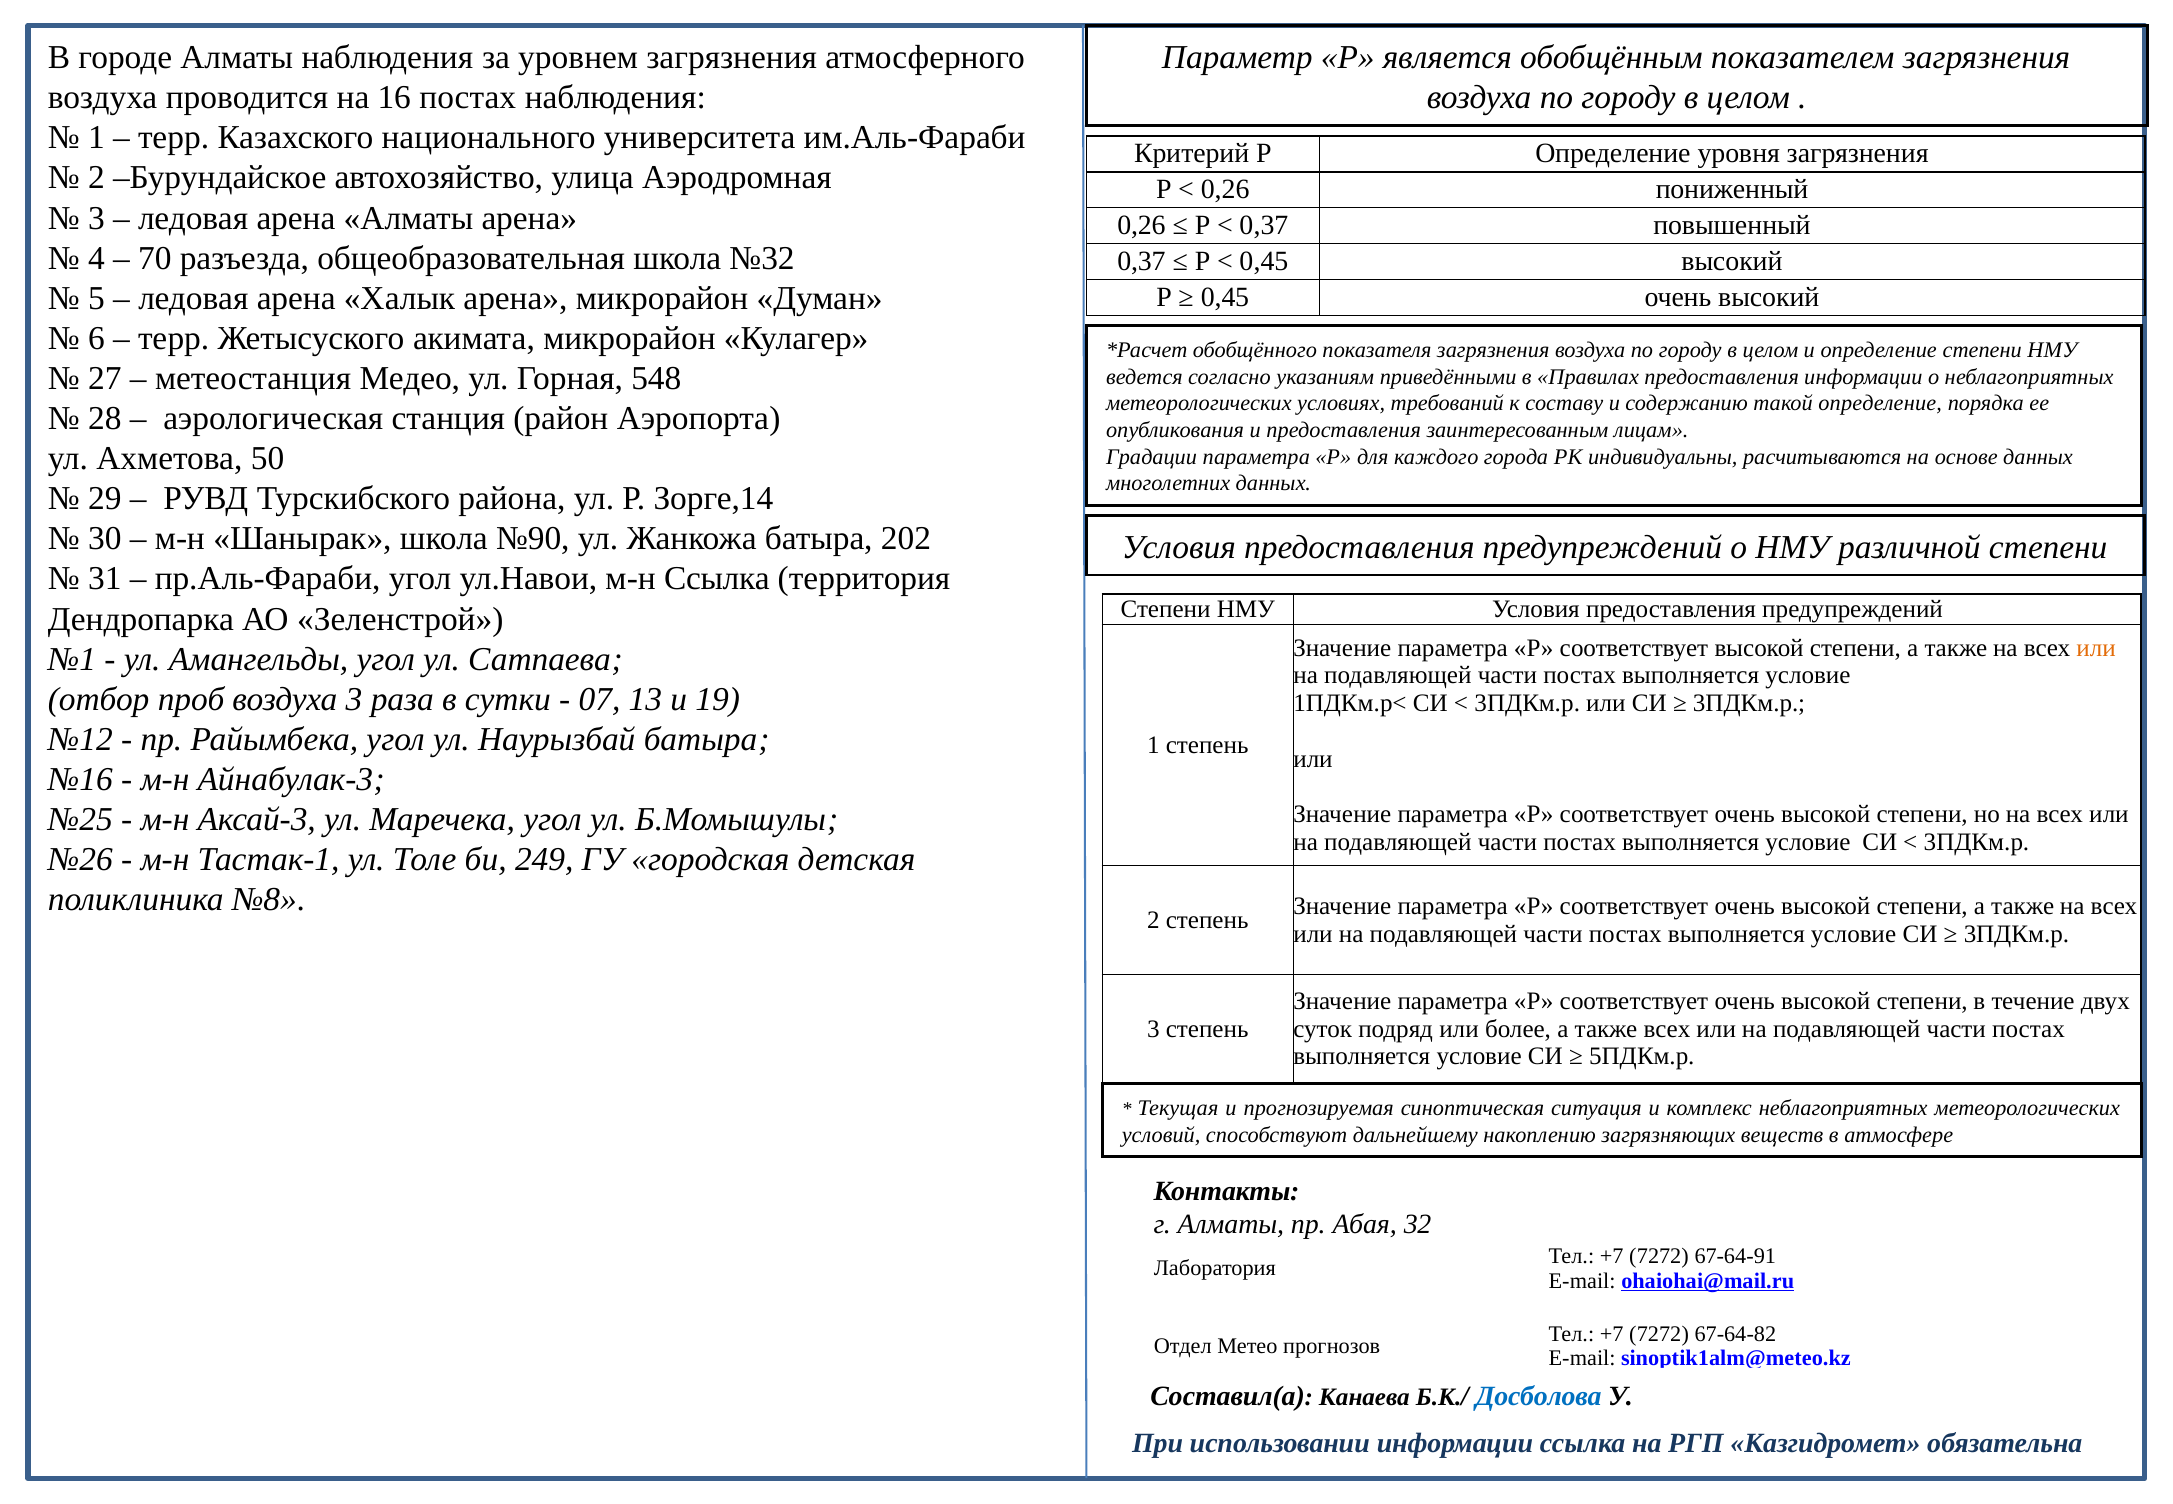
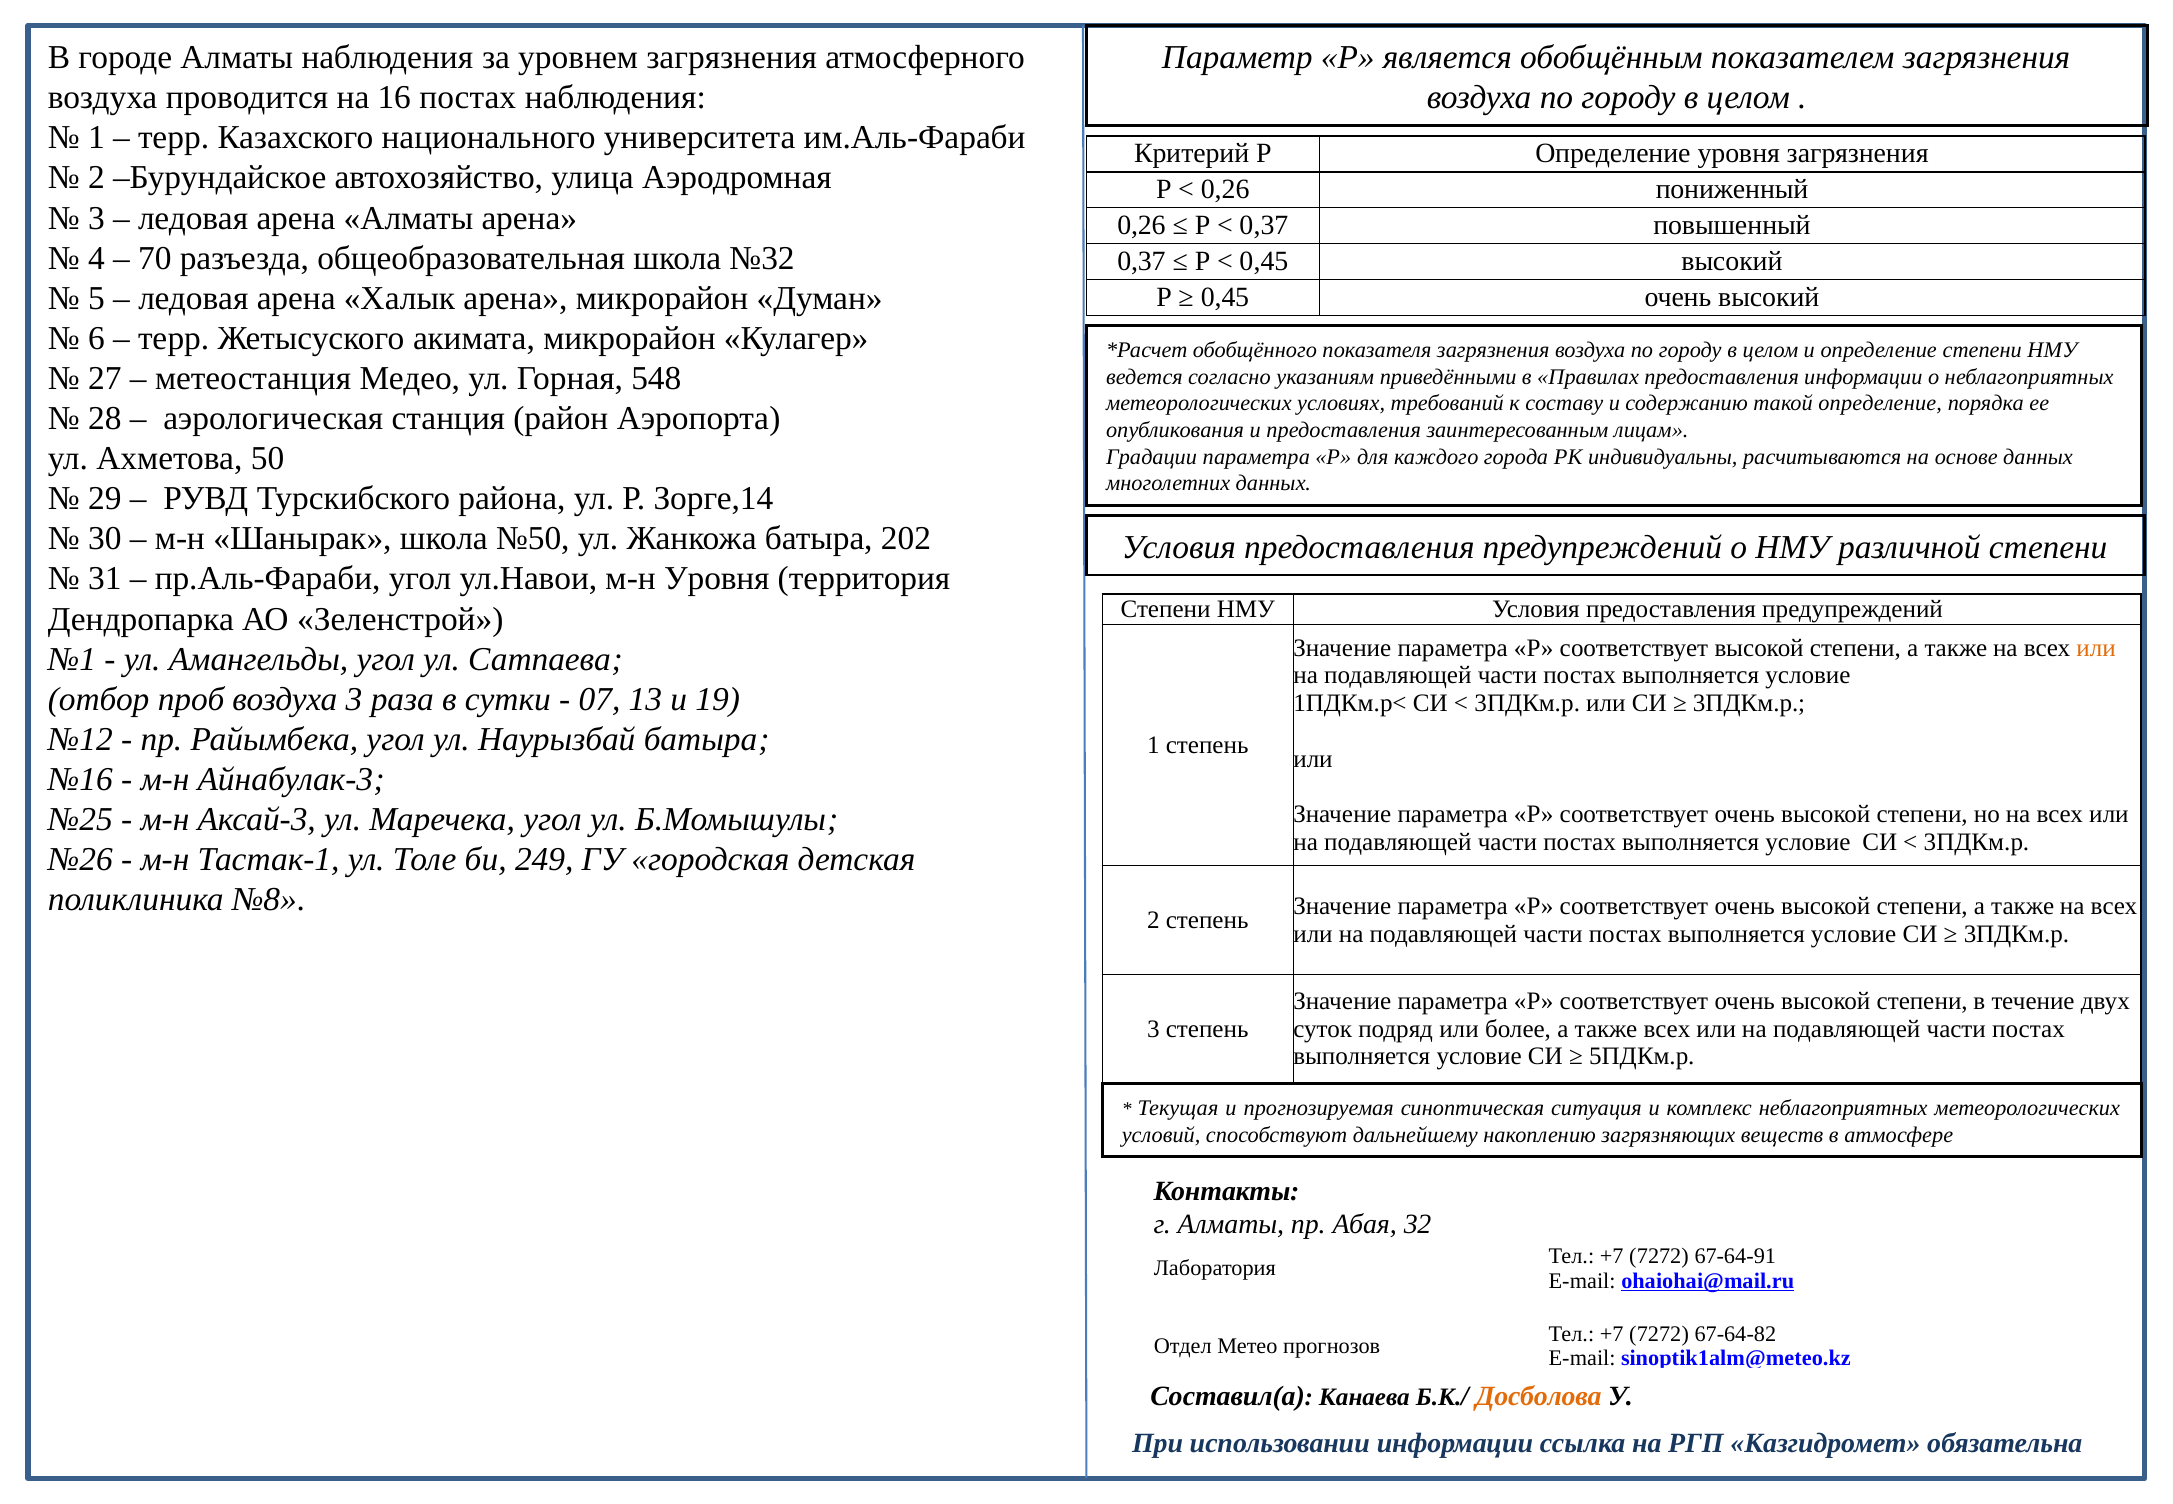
№90: №90 -> №50
м-н Ссылка: Ссылка -> Уровня
Досболова colour: blue -> orange
